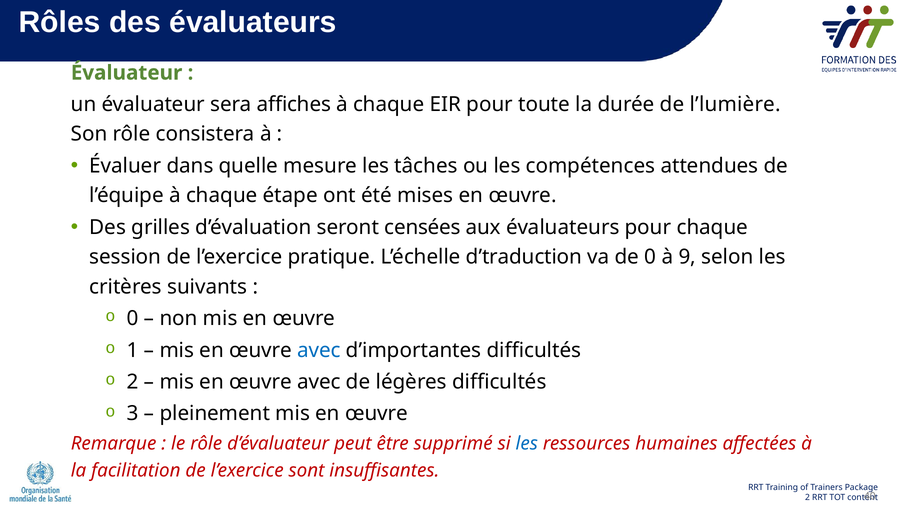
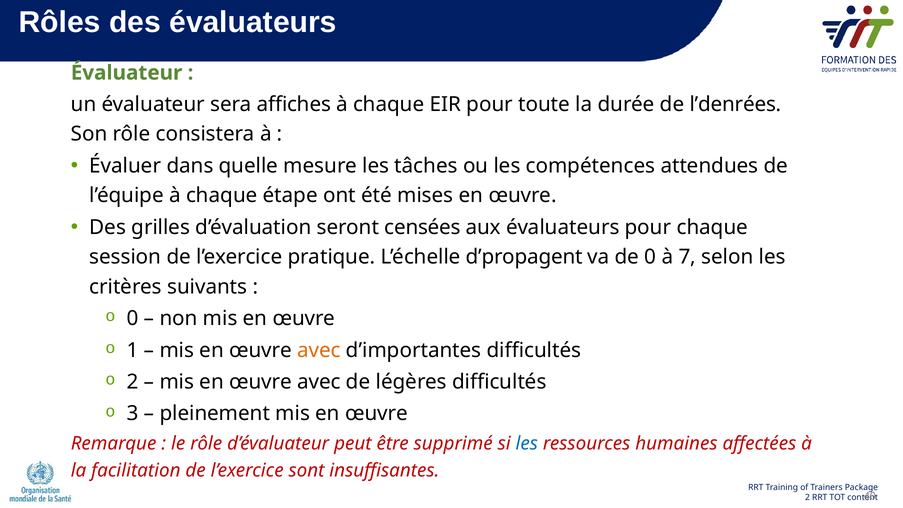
l’lumière: l’lumière -> l’denrées
d’traduction: d’traduction -> d’propagent
9: 9 -> 7
avec at (319, 350) colour: blue -> orange
